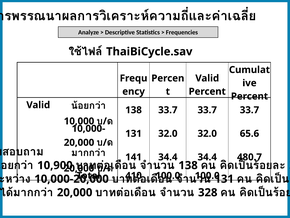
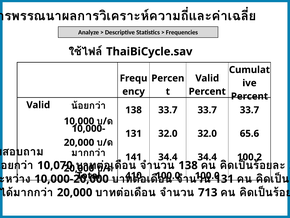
480.7: 480.7 -> 100.2
10,900: 10,900 -> 10,070
328: 328 -> 713
